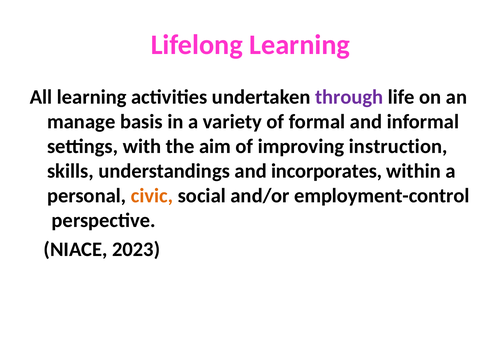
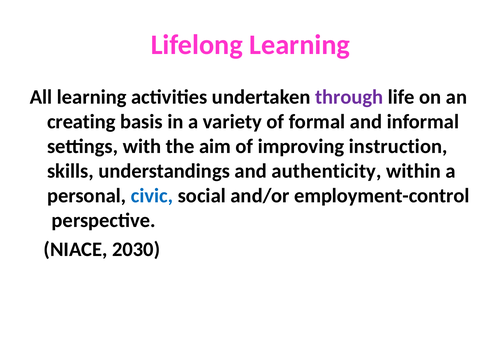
manage: manage -> creating
incorporates: incorporates -> authenticity
civic colour: orange -> blue
2023: 2023 -> 2030
